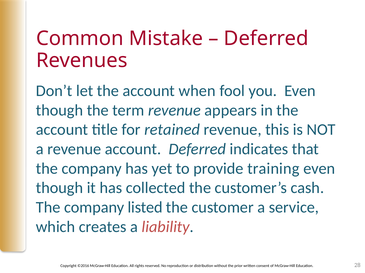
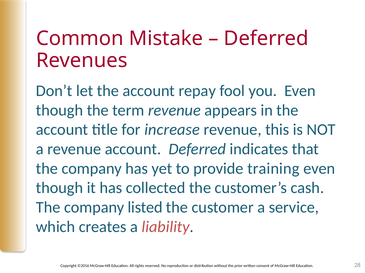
when: when -> repay
retained: retained -> increase
